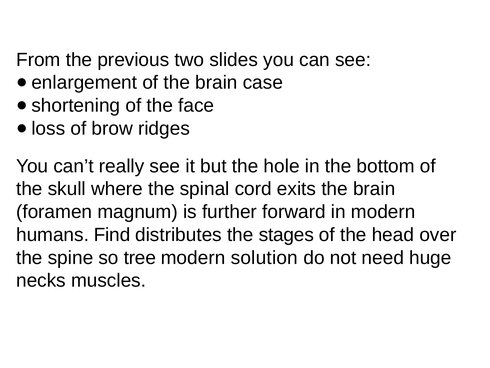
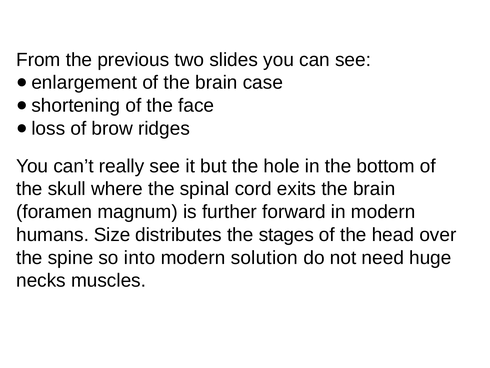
Find: Find -> Size
tree: tree -> into
